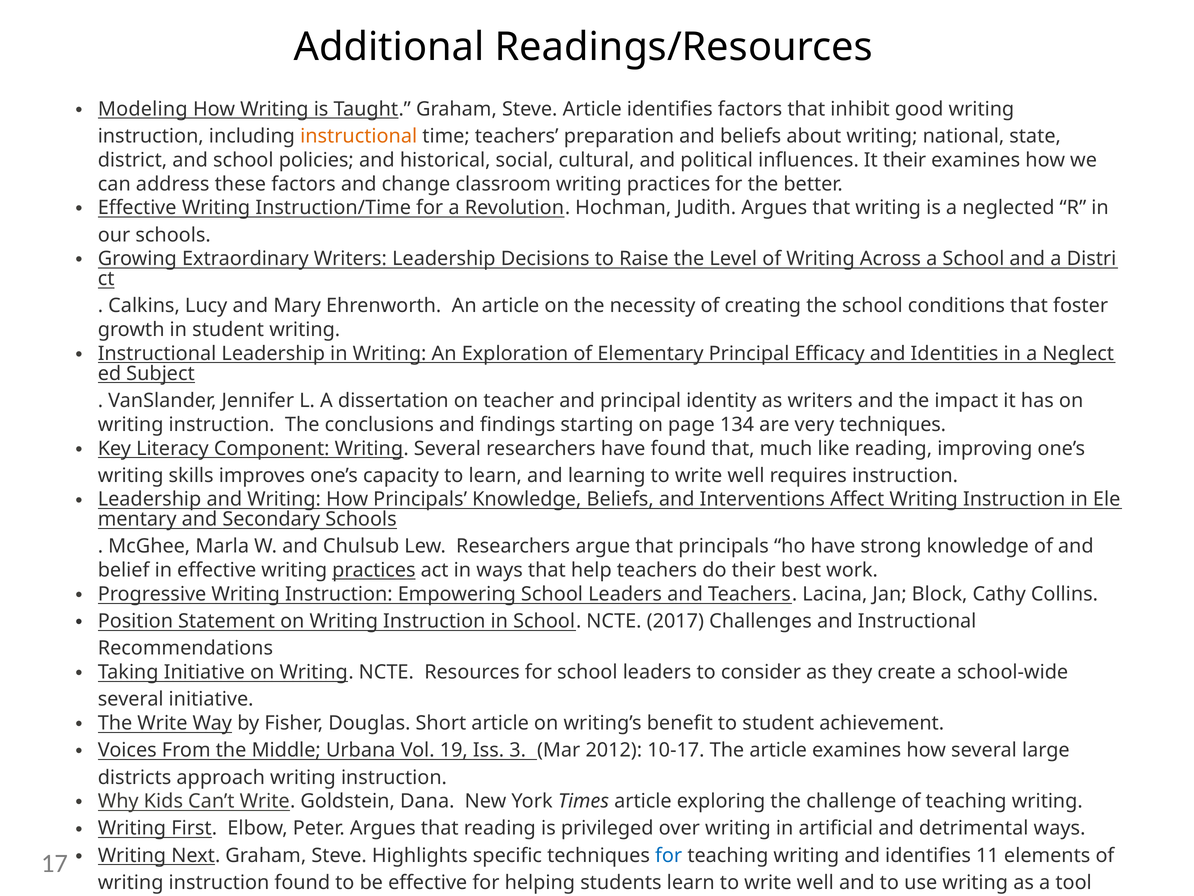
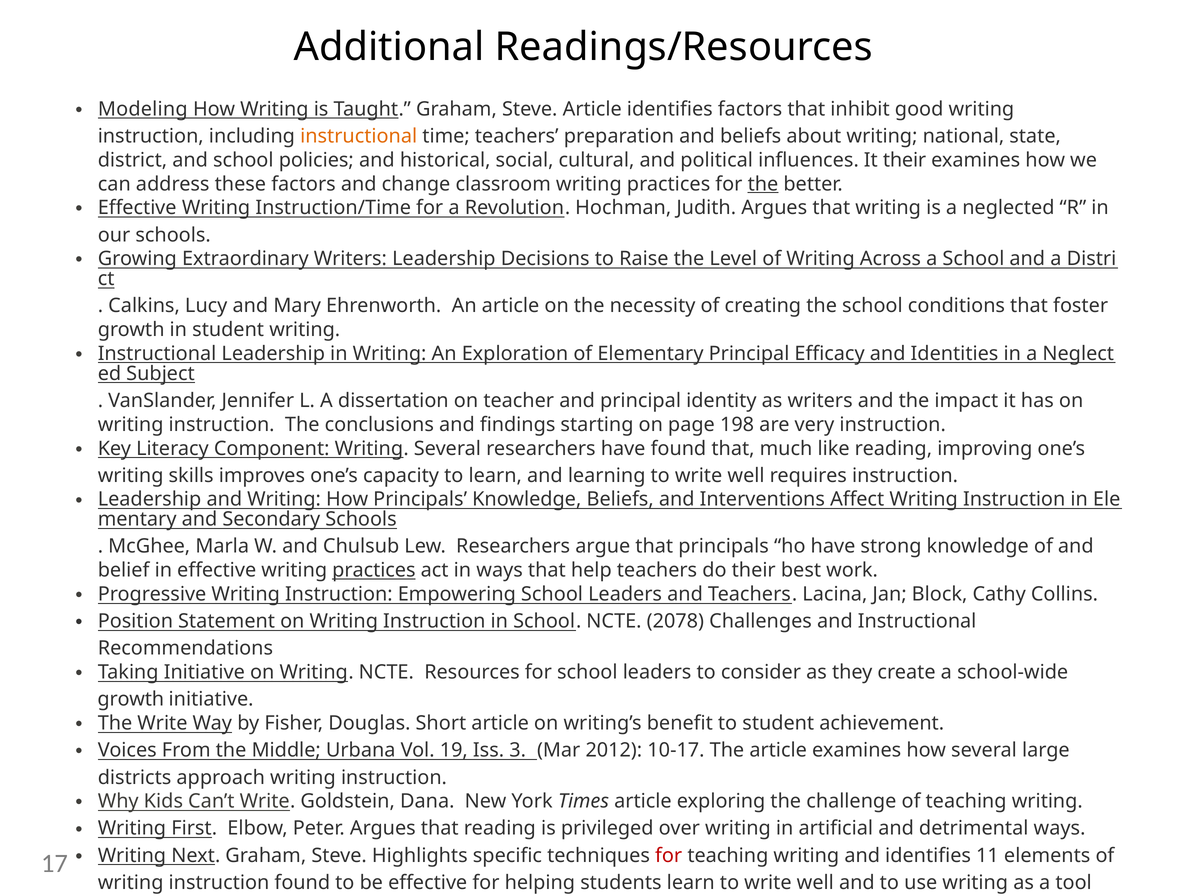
the at (763, 184) underline: none -> present
134: 134 -> 198
very techniques: techniques -> instruction
2017: 2017 -> 2078
several at (131, 699): several -> growth
for at (669, 855) colour: blue -> red
